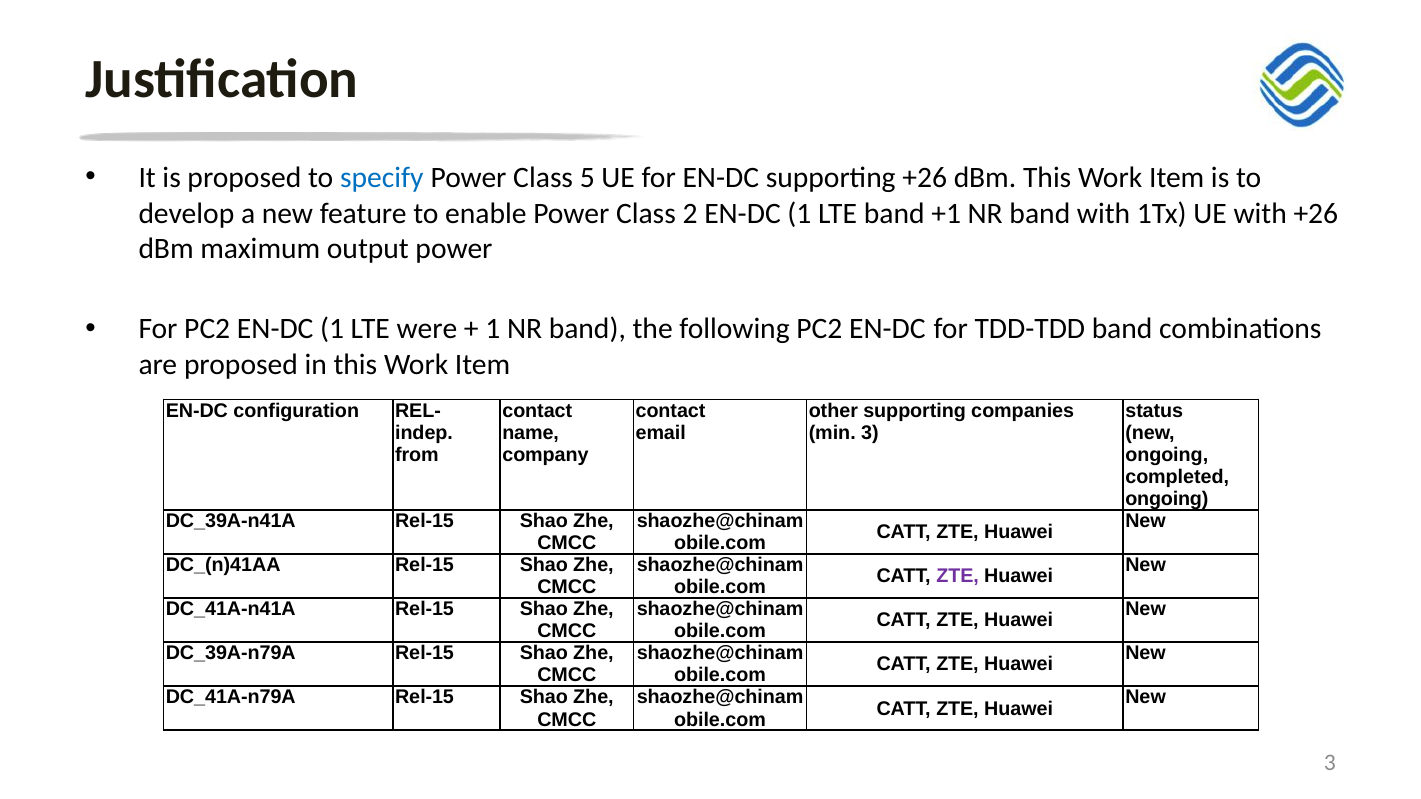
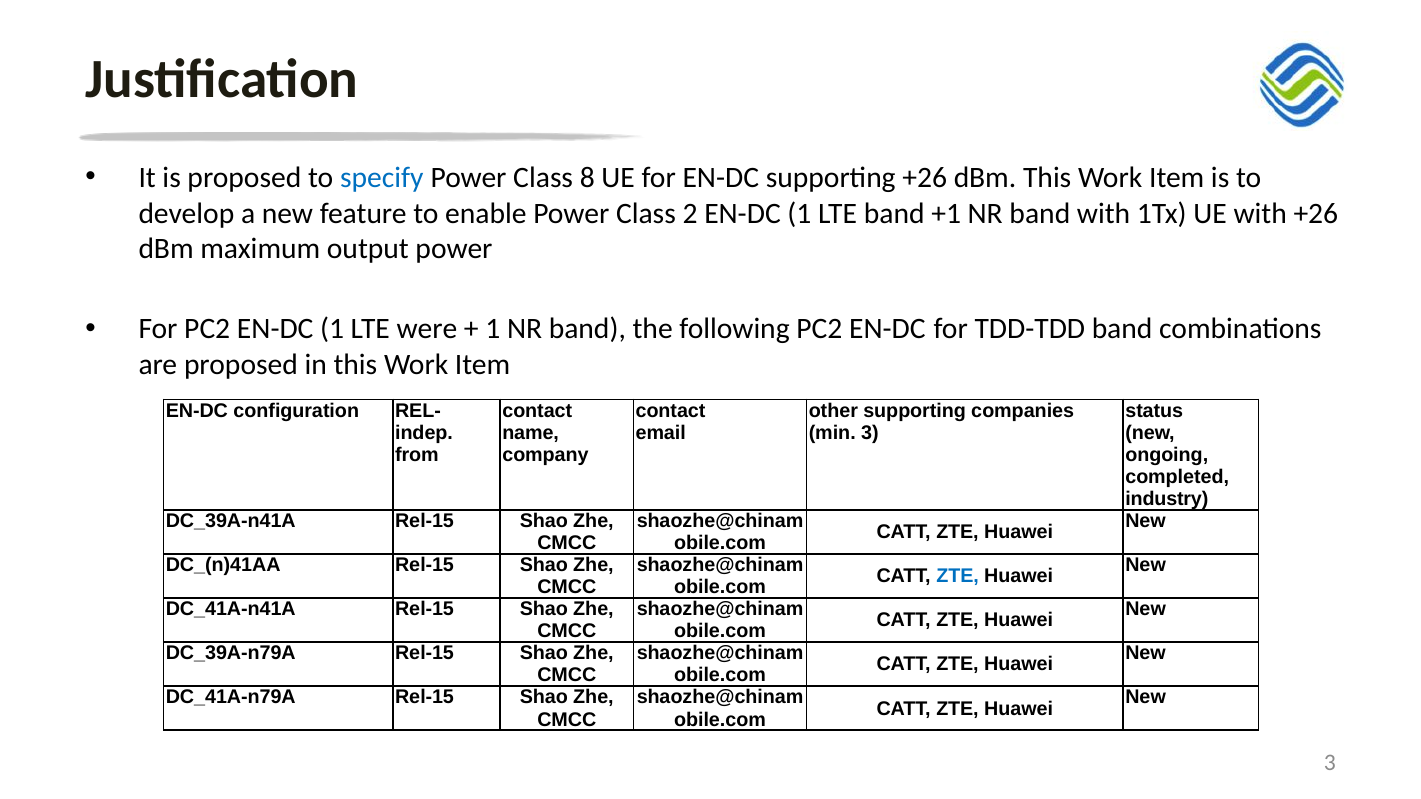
5: 5 -> 8
ongoing at (1167, 499): ongoing -> industry
ZTE at (958, 576) colour: purple -> blue
